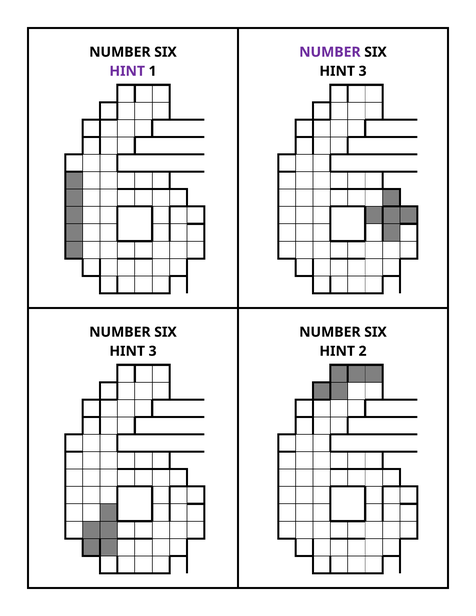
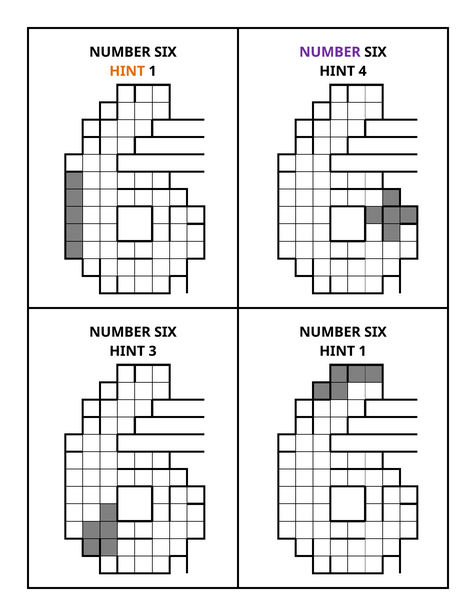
HINT at (127, 71) colour: purple -> orange
3 at (363, 71): 3 -> 4
2 at (363, 351): 2 -> 1
